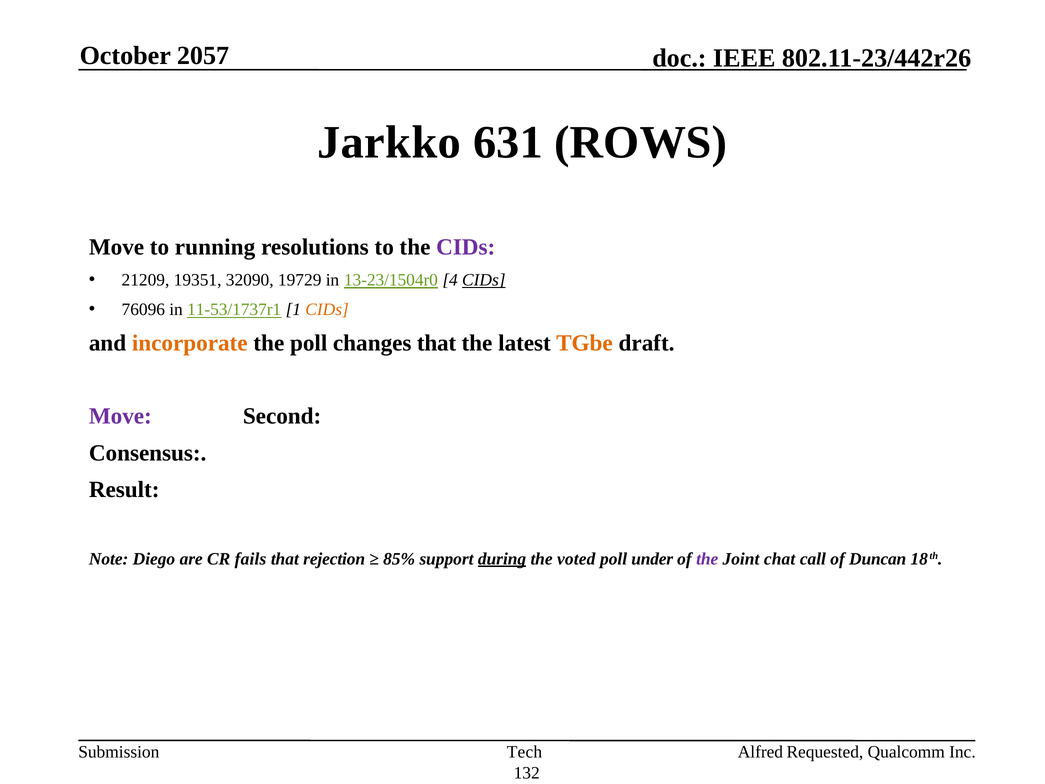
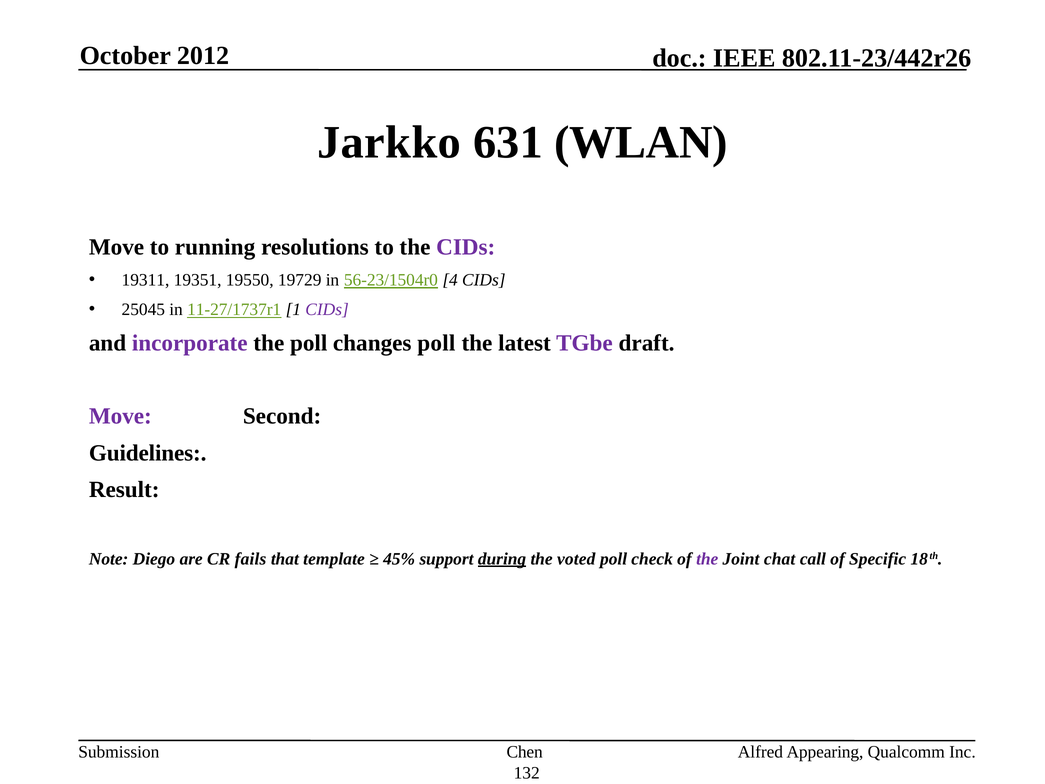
2057: 2057 -> 2012
ROWS: ROWS -> WLAN
21209: 21209 -> 19311
32090: 32090 -> 19550
13-23/1504r0: 13-23/1504r0 -> 56-23/1504r0
CIDs at (484, 280) underline: present -> none
76096: 76096 -> 25045
11-53/1737r1: 11-53/1737r1 -> 11-27/1737r1
CIDs at (327, 310) colour: orange -> purple
incorporate colour: orange -> purple
changes that: that -> poll
TGbe colour: orange -> purple
Consensus: Consensus -> Guidelines
rejection: rejection -> template
85%: 85% -> 45%
under: under -> check
Duncan: Duncan -> Specific
Tech: Tech -> Chen
Requested: Requested -> Appearing
